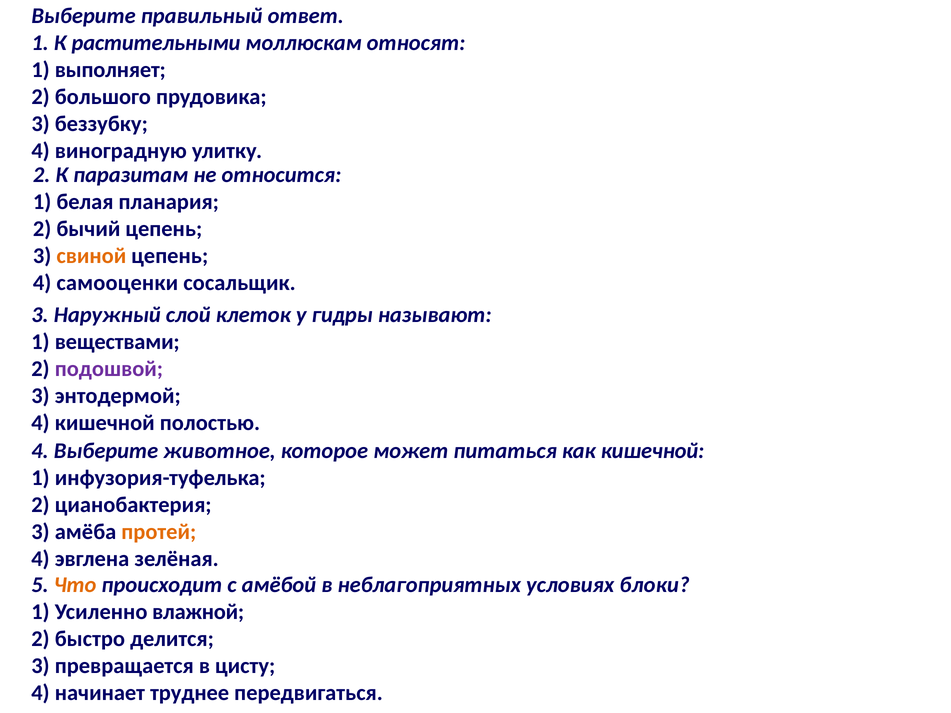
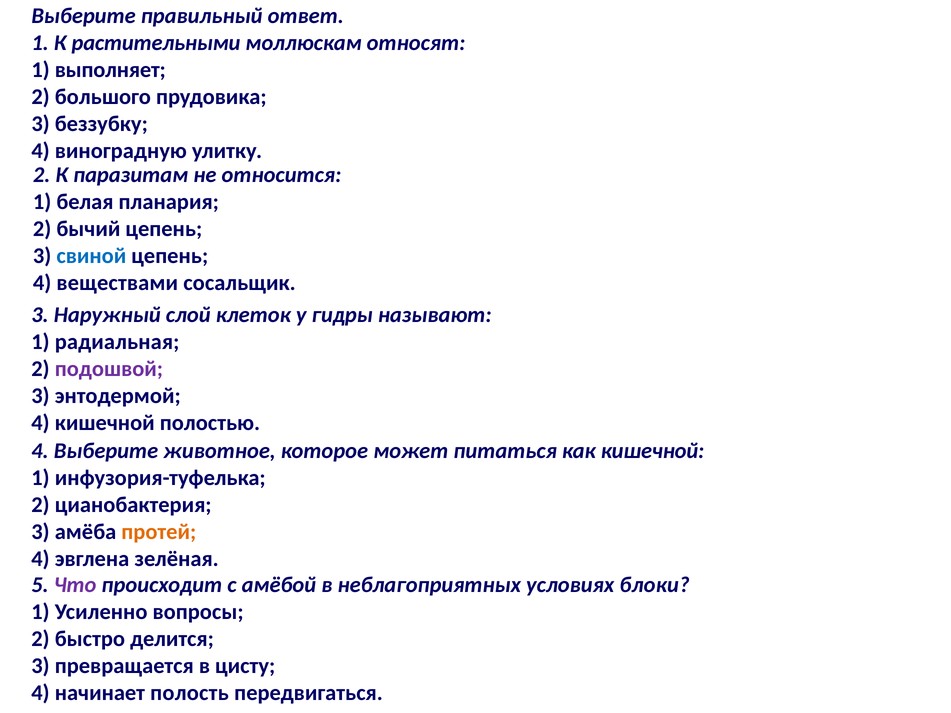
свиной colour: orange -> blue
самооценки: самооценки -> веществами
веществами: веществами -> радиальная
Что colour: orange -> purple
влажной: влажной -> вопросы
труднее: труднее -> полость
